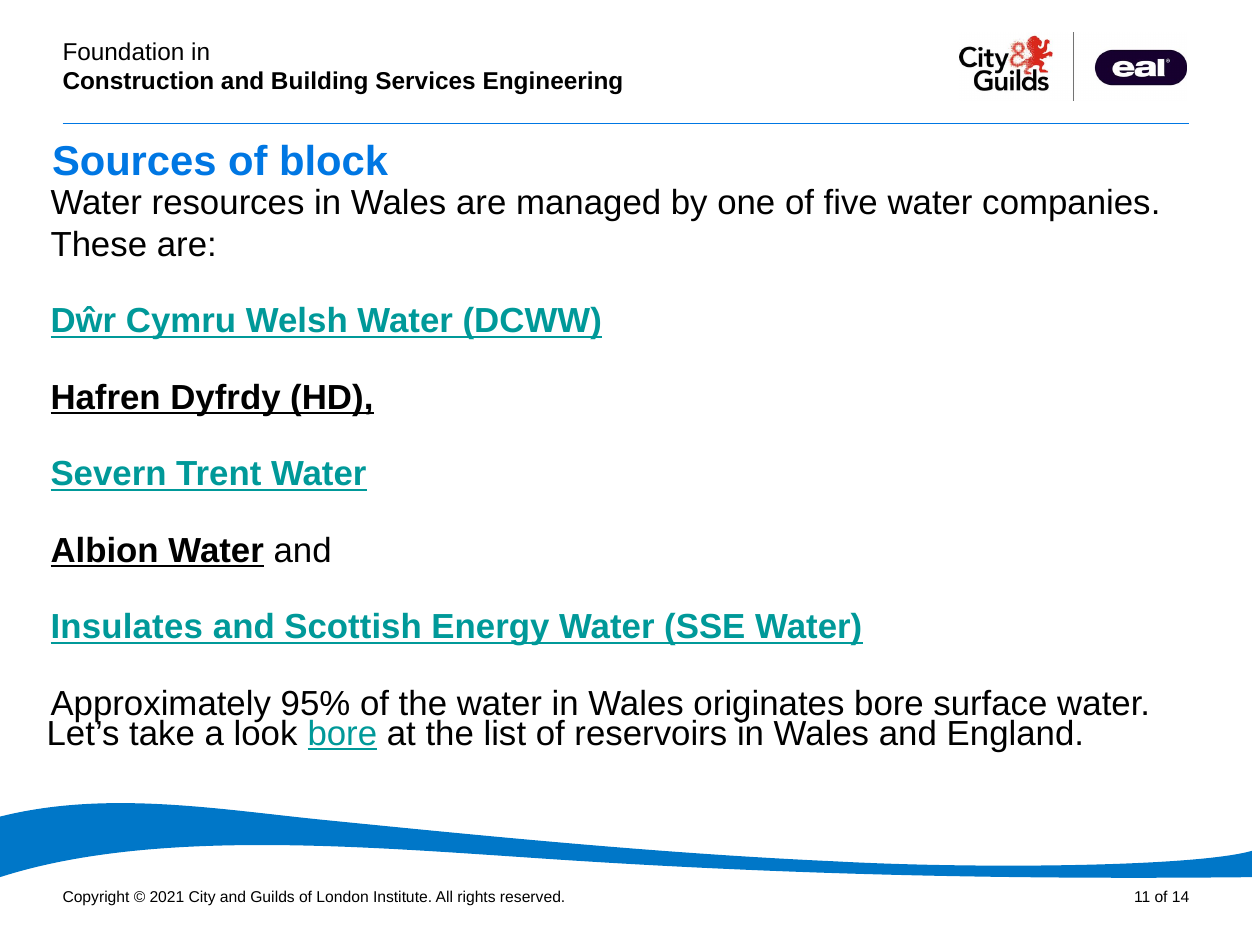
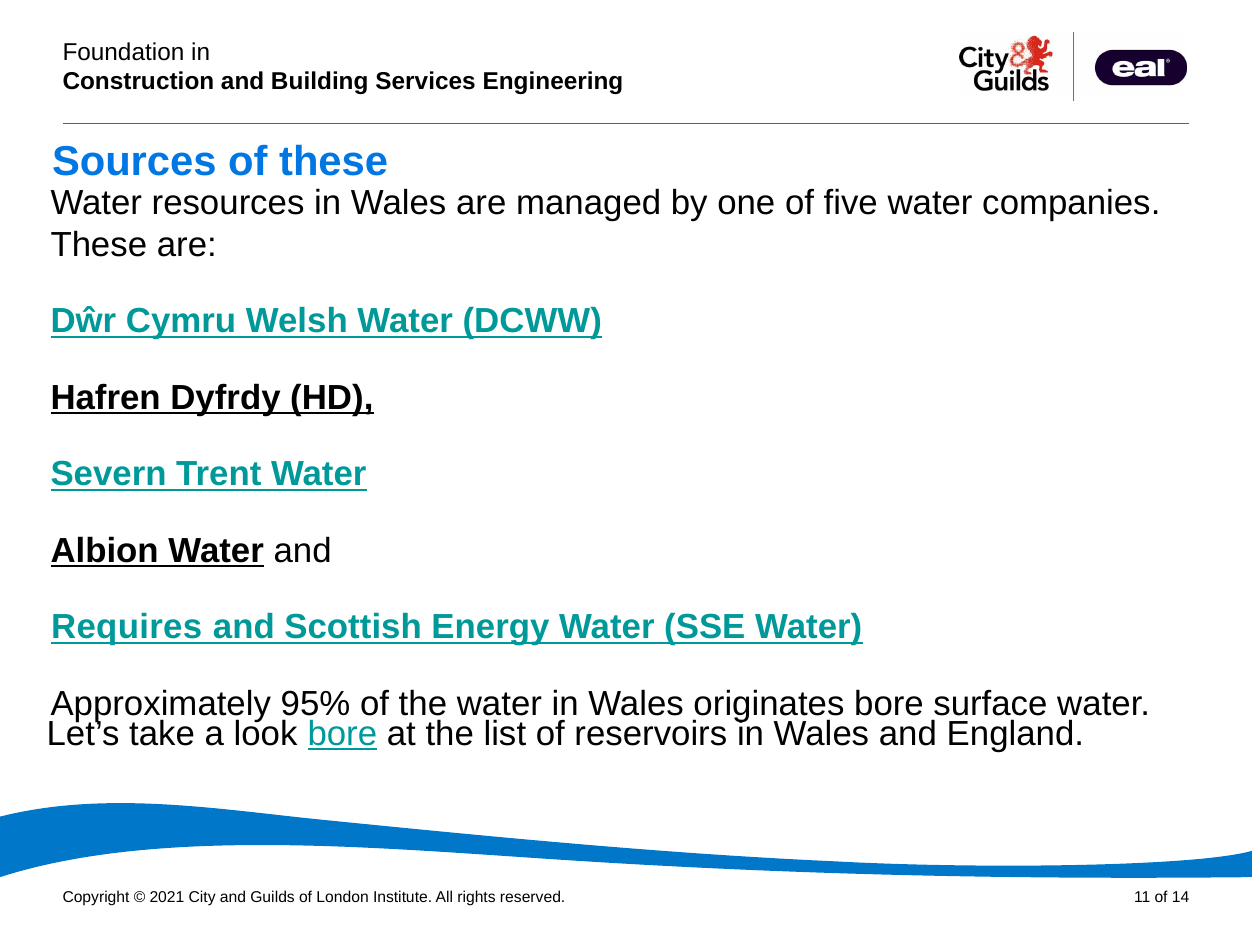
of block: block -> these
Insulates: Insulates -> Requires
